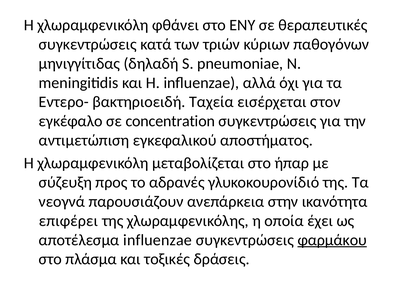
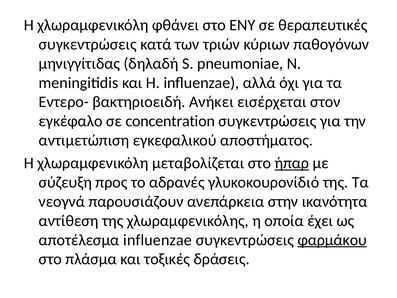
Ταχεία: Ταχεία -> Ανήκει
ήπαρ underline: none -> present
επιφέρει: επιφέρει -> αντίθεση
